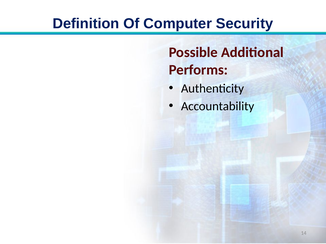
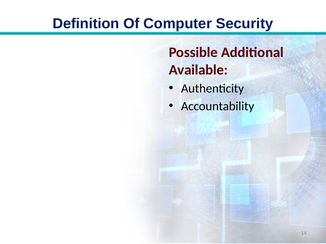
Performs: Performs -> Available
